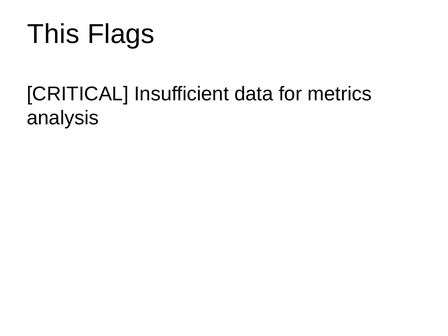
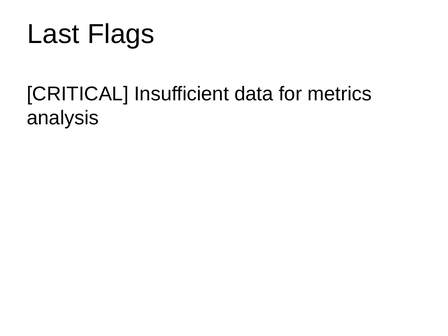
This: This -> Last
